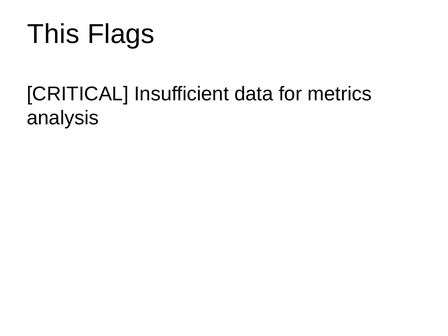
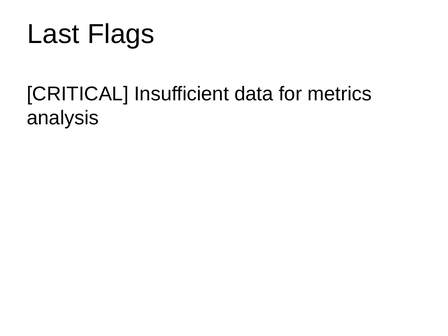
This: This -> Last
